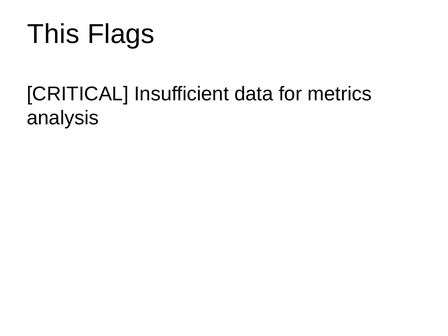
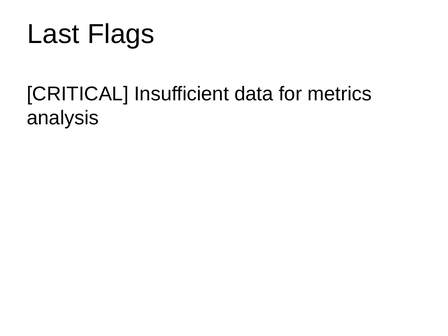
This: This -> Last
